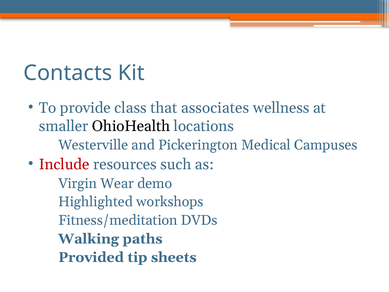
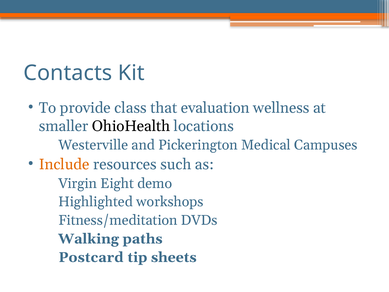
associates: associates -> evaluation
Include colour: red -> orange
Wear: Wear -> Eight
Provided: Provided -> Postcard
